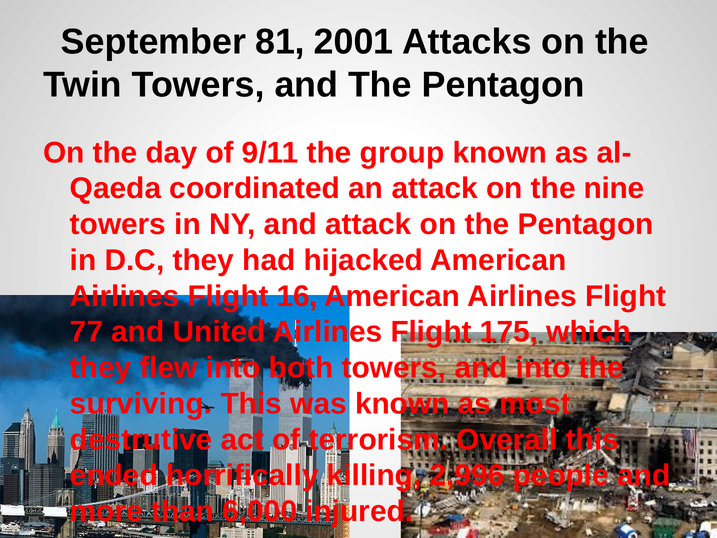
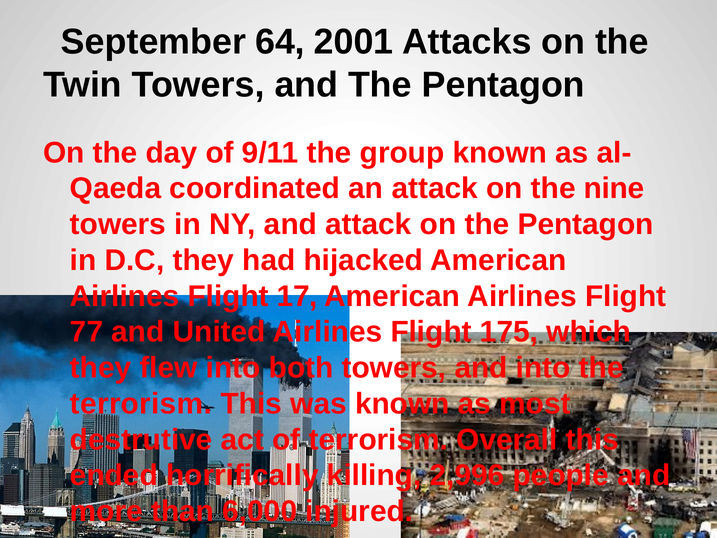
81: 81 -> 64
16: 16 -> 17
surviving at (141, 404): surviving -> terrorism
